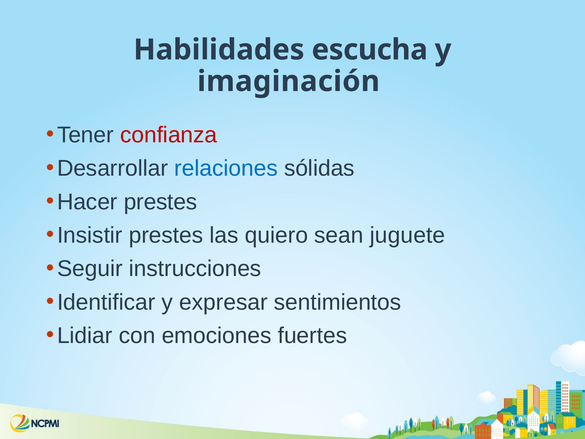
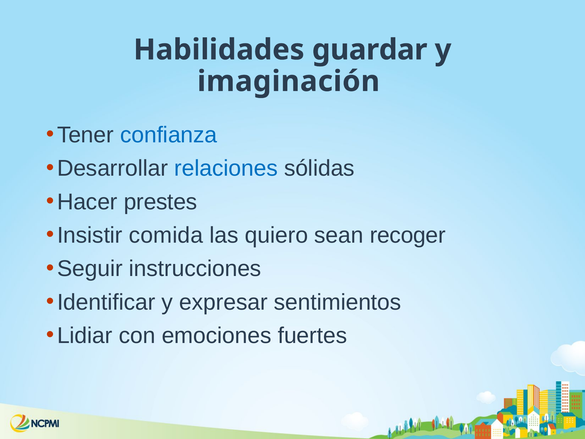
escucha: escucha -> guardar
confianza colour: red -> blue
Insistir prestes: prestes -> comida
juguete: juguete -> recoger
